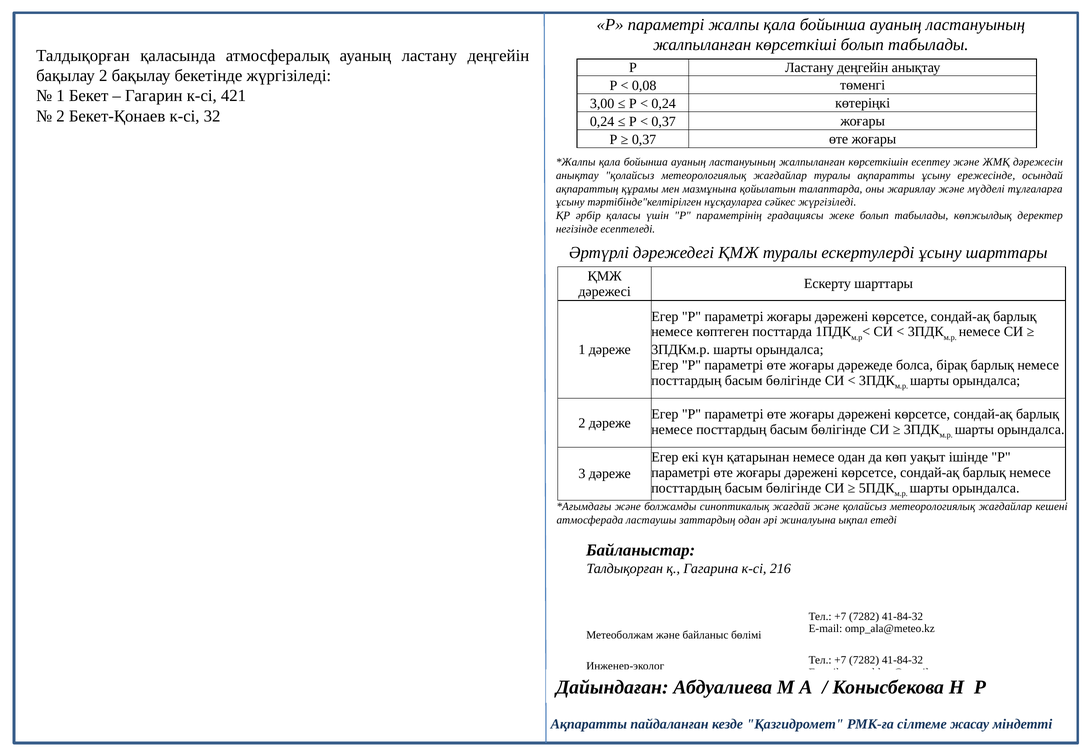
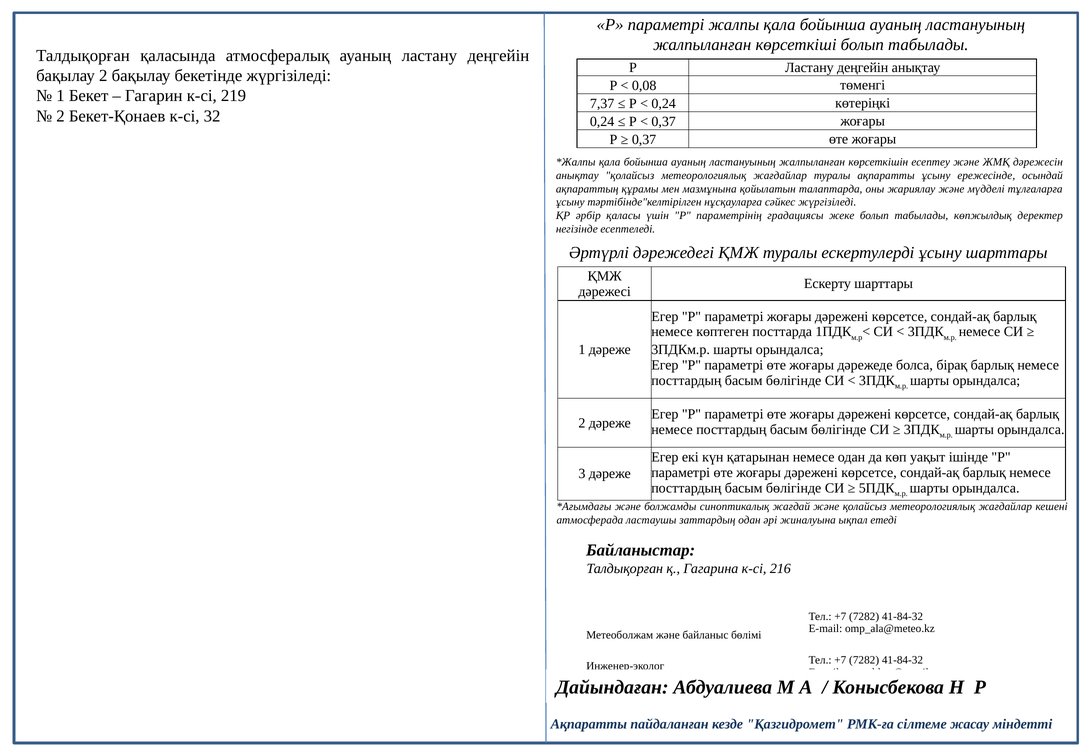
421: 421 -> 219
3,00: 3,00 -> 7,37
